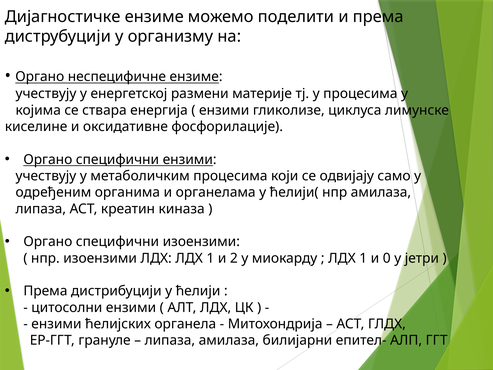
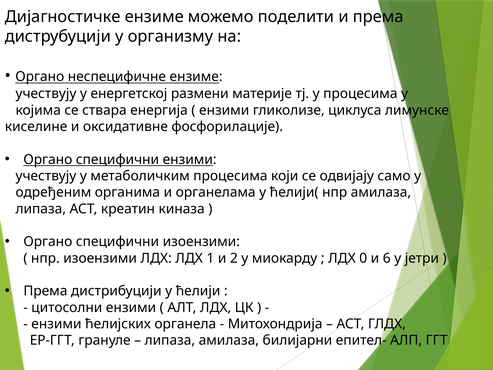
1 at (363, 258): 1 -> 0
0: 0 -> 6
